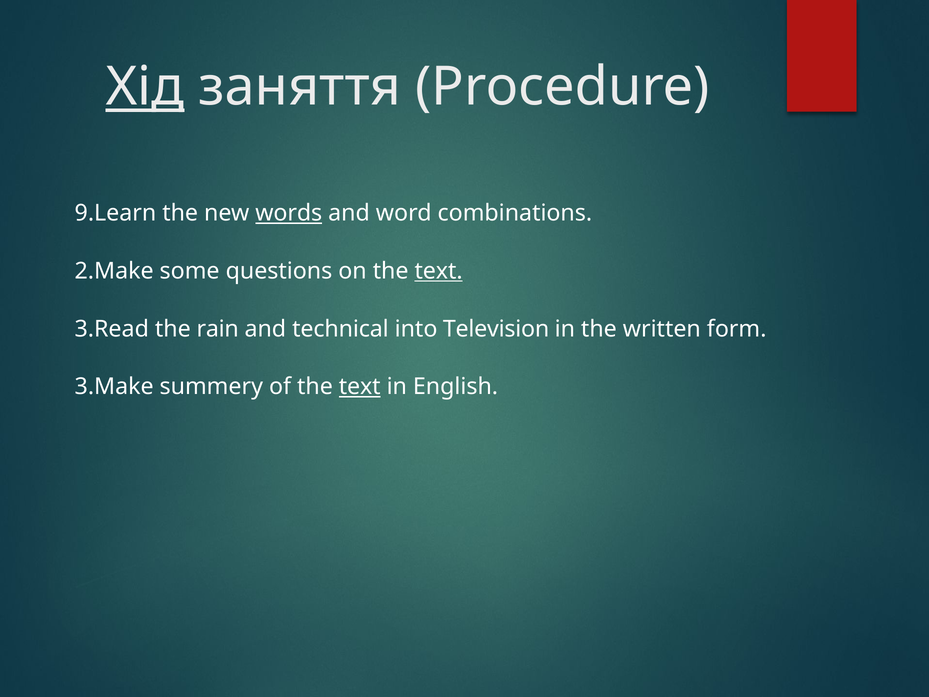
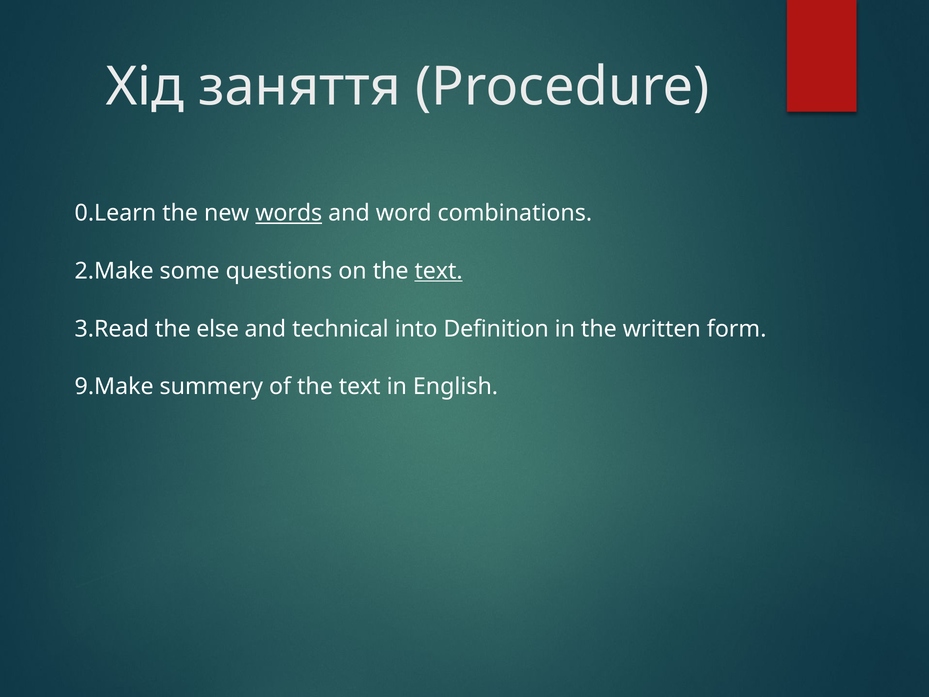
Хід underline: present -> none
9.Learn: 9.Learn -> 0.Learn
rain: rain -> else
Television: Television -> Definition
3.Make: 3.Make -> 9.Make
text at (360, 387) underline: present -> none
